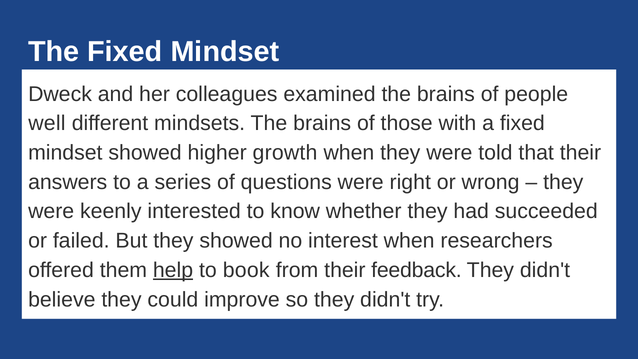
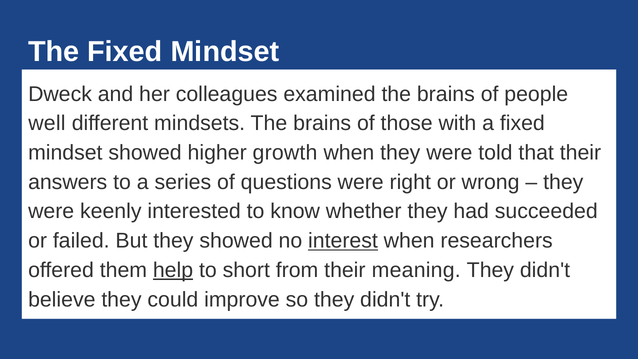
interest underline: none -> present
book: book -> short
feedback: feedback -> meaning
